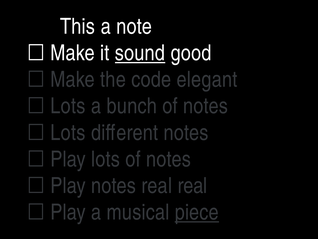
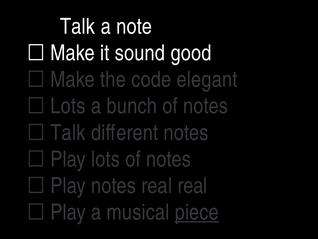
This at (78, 26): This -> Talk
sound underline: present -> none
Lots at (68, 132): Lots -> Talk
